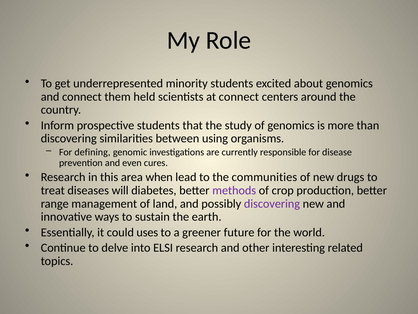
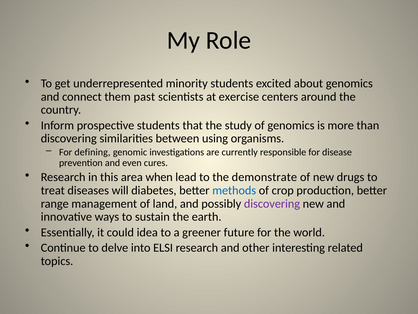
held: held -> past
at connect: connect -> exercise
communities: communities -> demonstrate
methods colour: purple -> blue
uses: uses -> idea
